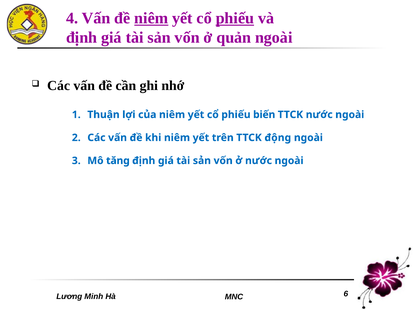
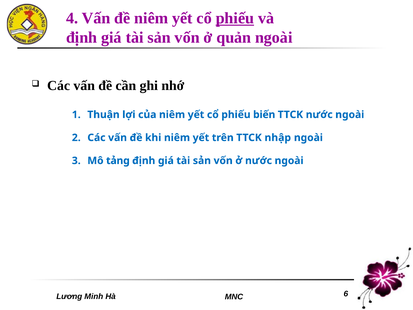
niêm at (151, 18) underline: present -> none
động: động -> nhập
tăng: tăng -> tảng
